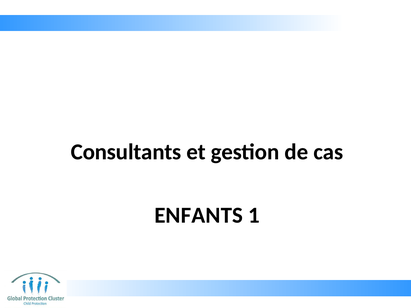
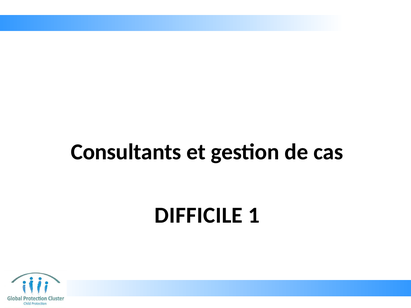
ENFANTS: ENFANTS -> DIFFICILE
